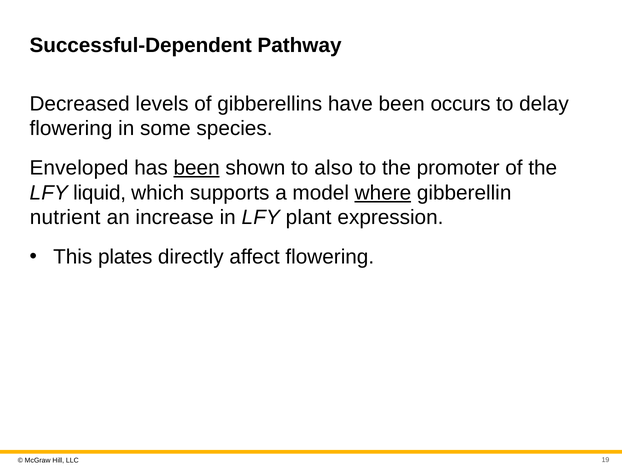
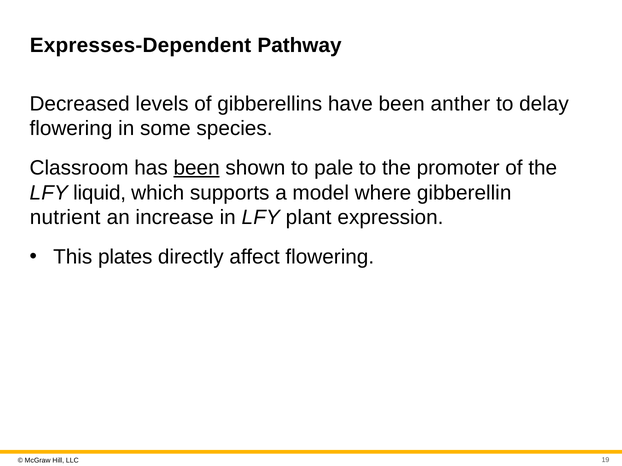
Successful-Dependent: Successful-Dependent -> Expresses-Dependent
occurs: occurs -> anther
Enveloped: Enveloped -> Classroom
also: also -> pale
where underline: present -> none
